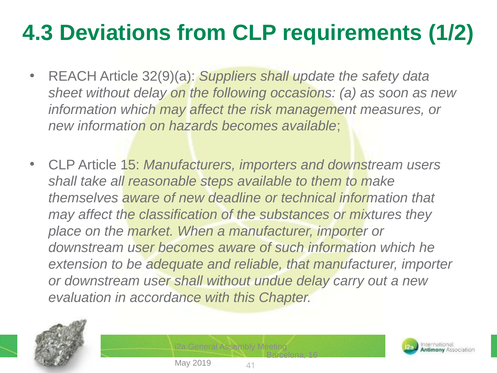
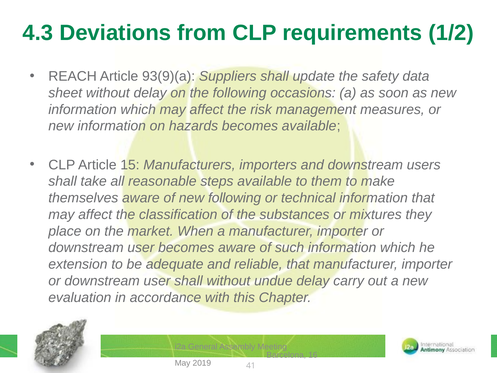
32(9)(a: 32(9)(a -> 93(9)(a
new deadline: deadline -> following
